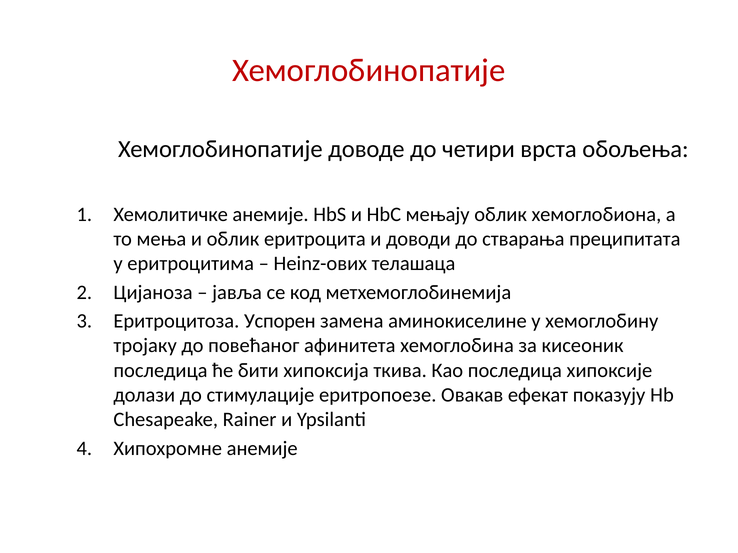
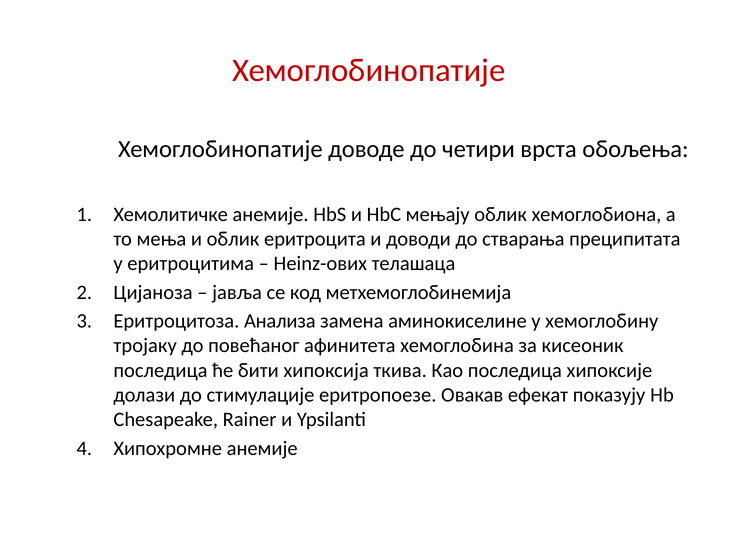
Успорен: Успорен -> Анализа
